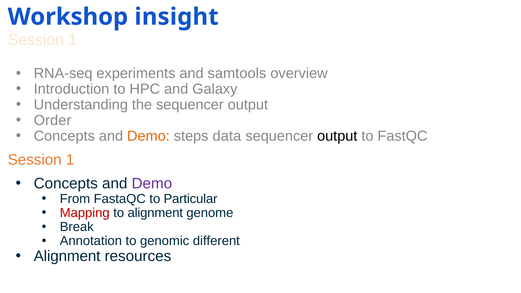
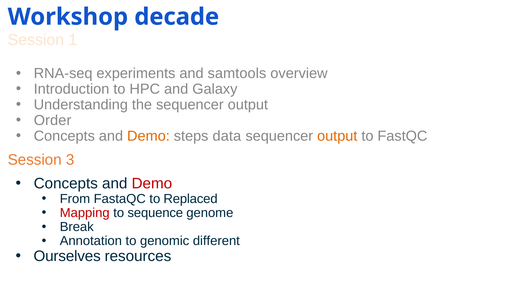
insight: insight -> decade
output at (337, 136) colour: black -> orange
1 at (70, 160): 1 -> 3
Demo at (152, 184) colour: purple -> red
Particular: Particular -> Replaced
to alignment: alignment -> sequence
Alignment at (67, 256): Alignment -> Ourselves
